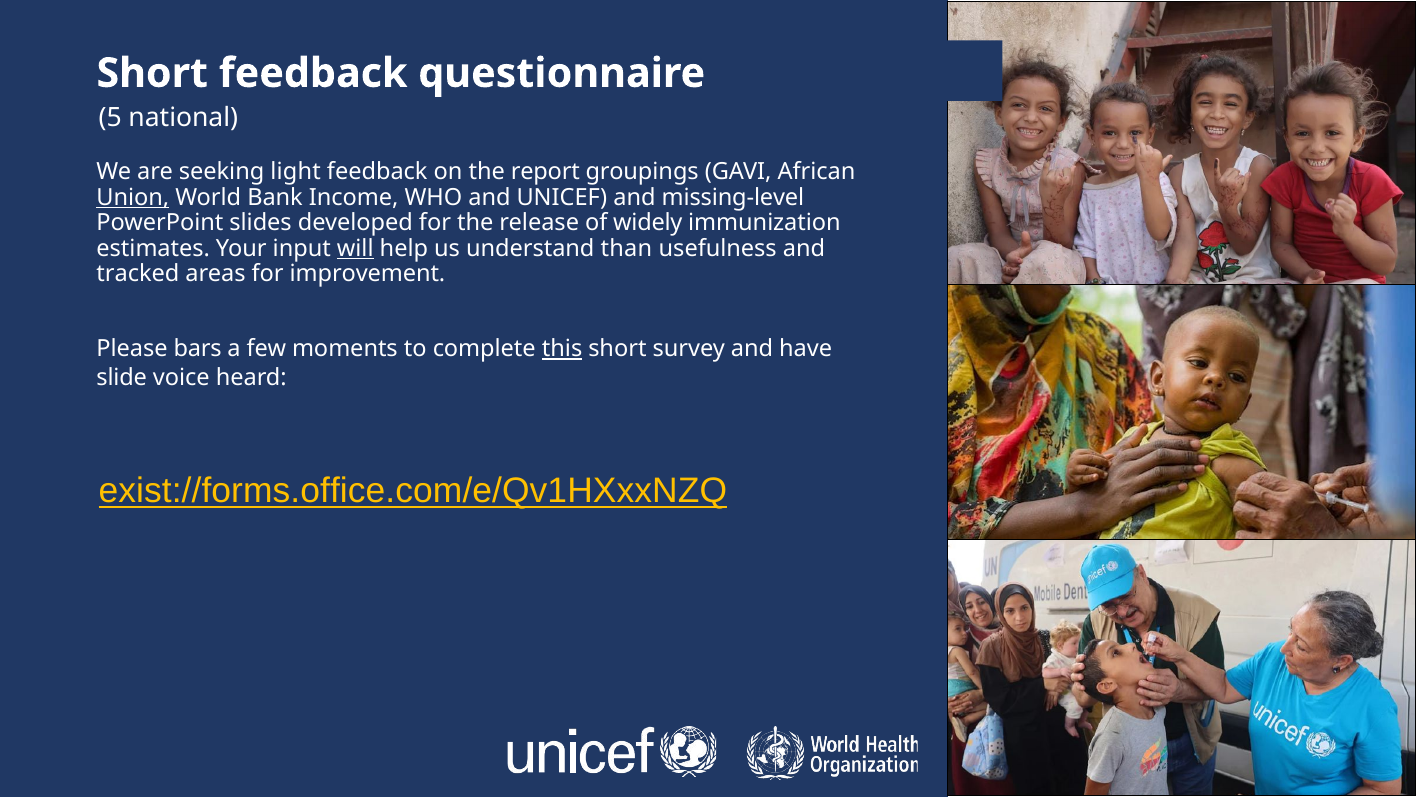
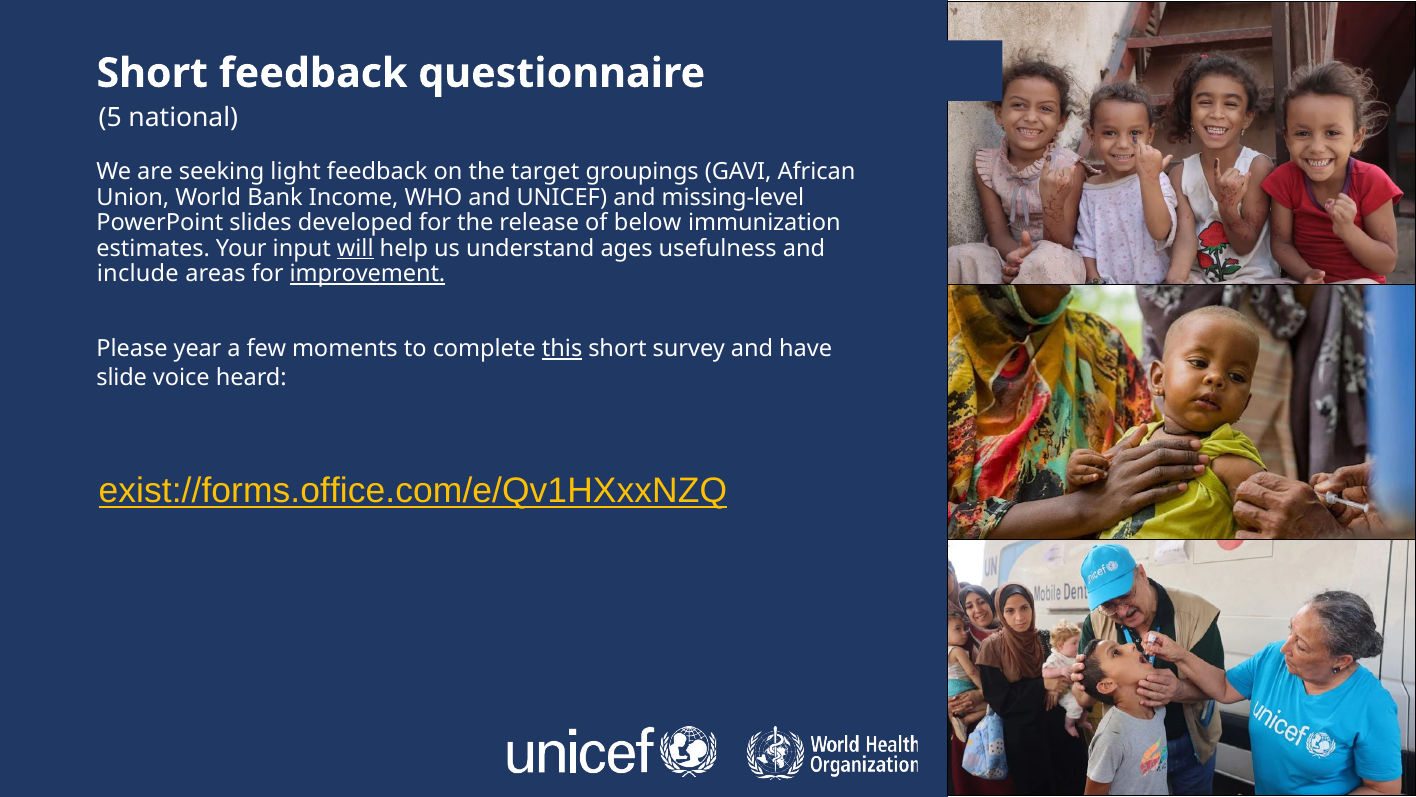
report: report -> target
Union underline: present -> none
widely: widely -> below
than: than -> ages
tracked: tracked -> include
improvement underline: none -> present
bars: bars -> year
